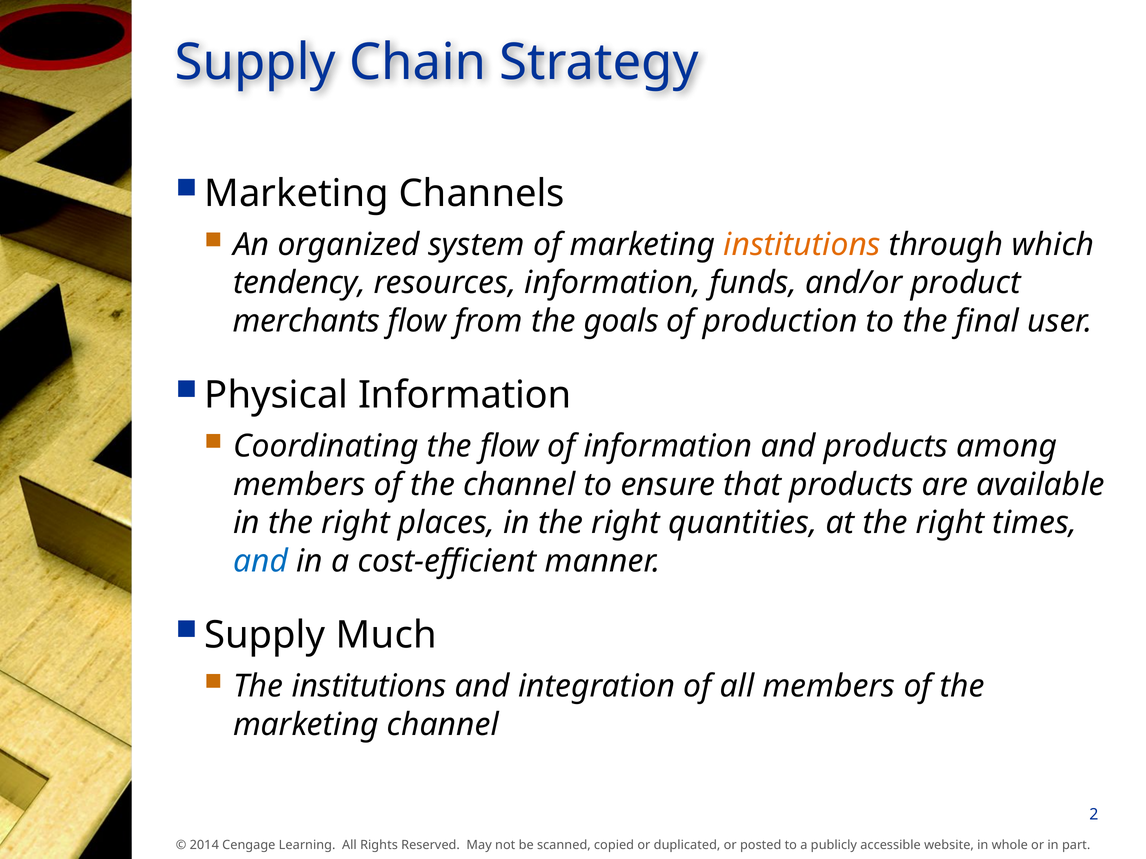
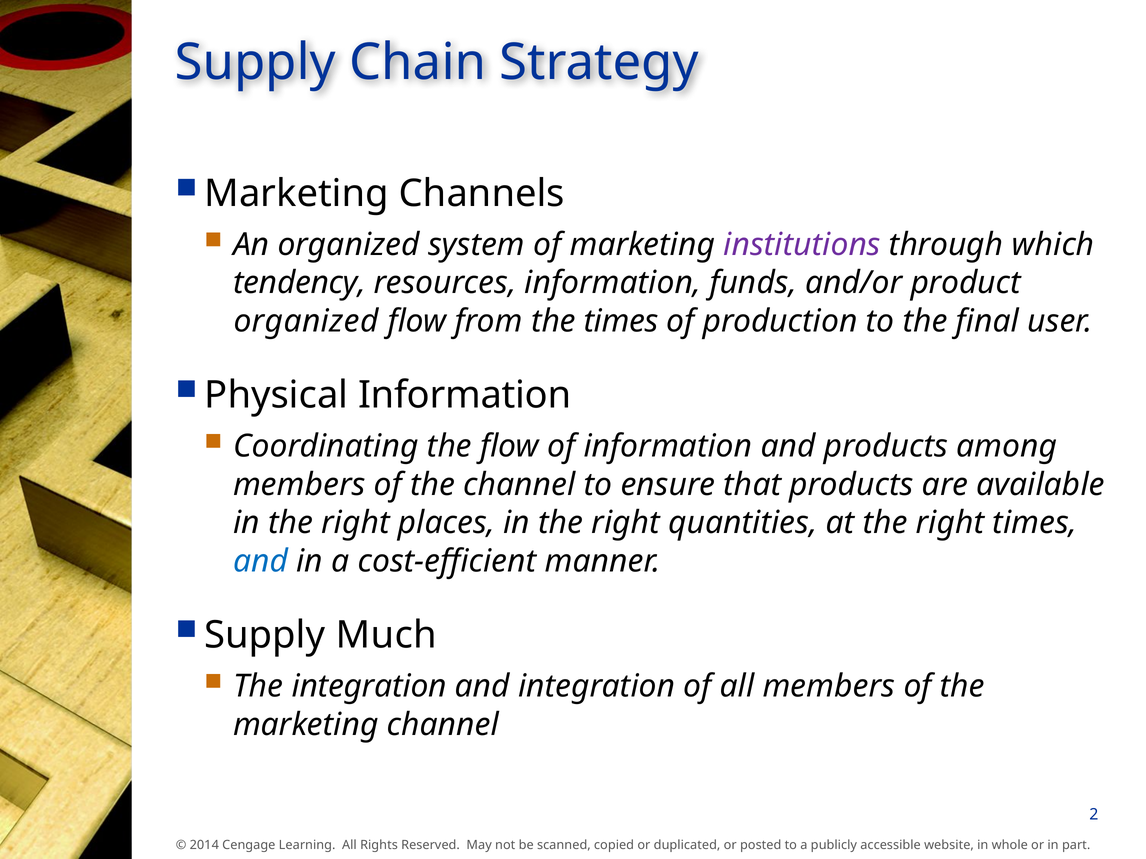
institutions at (802, 245) colour: orange -> purple
merchants at (306, 321): merchants -> organized
the goals: goals -> times
The institutions: institutions -> integration
